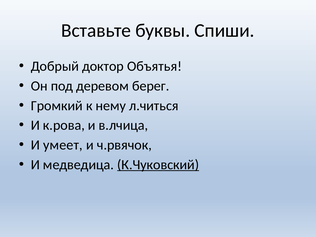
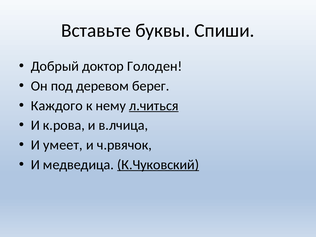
Объятья: Объятья -> Голоден
Громкий: Громкий -> Каждого
л.читься underline: none -> present
